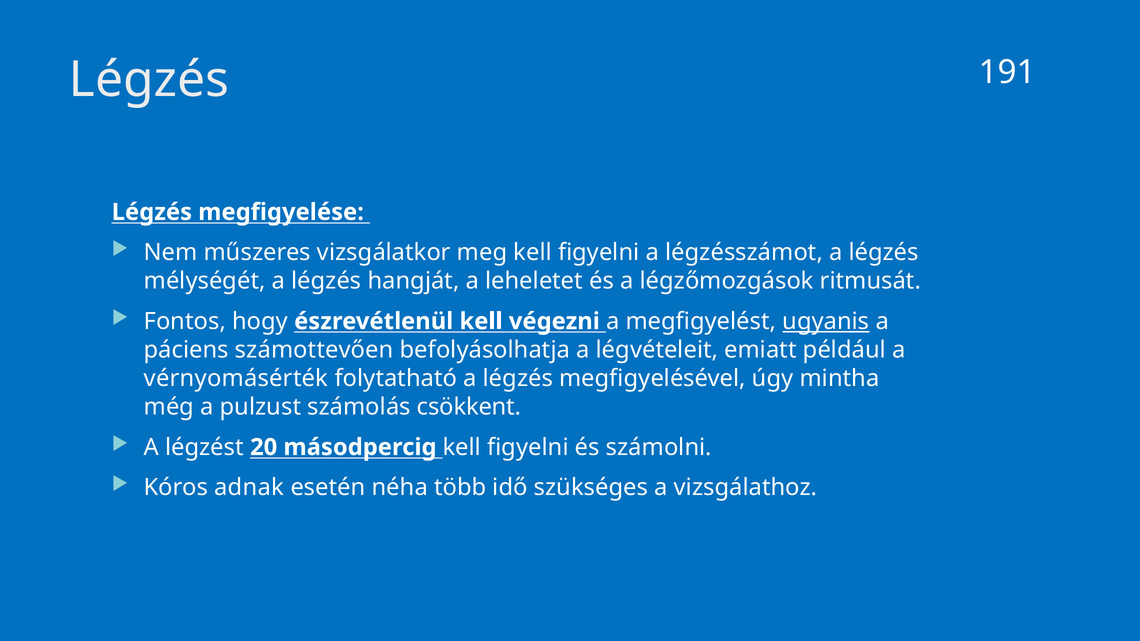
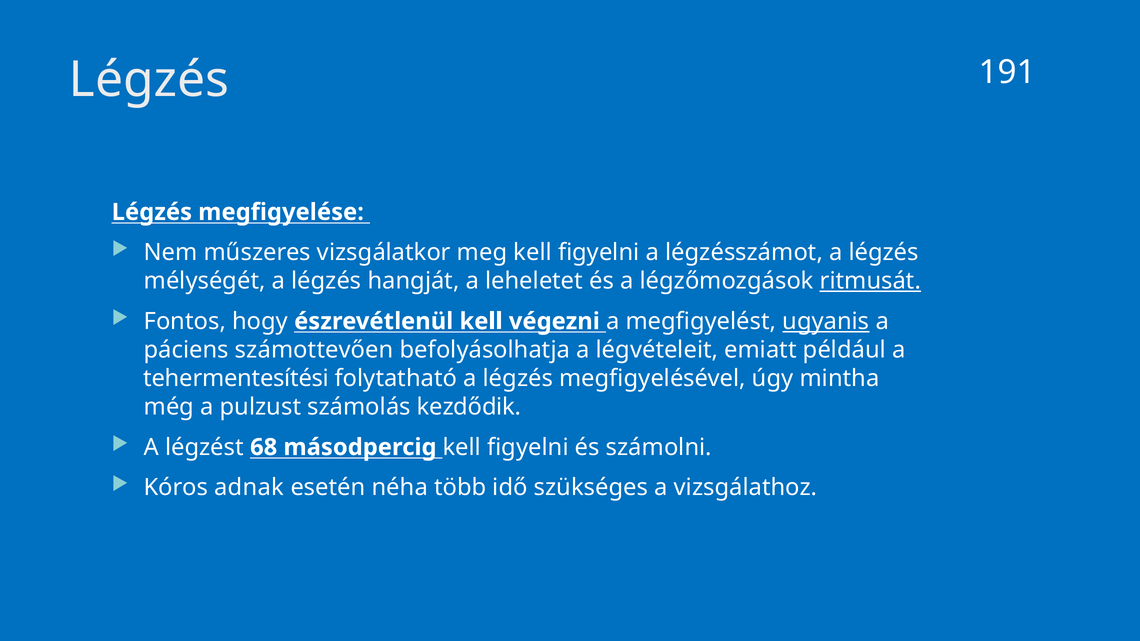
ritmusát underline: none -> present
vérnyomásérték: vérnyomásérték -> tehermentesítési
csökkent: csökkent -> kezdődik
20: 20 -> 68
